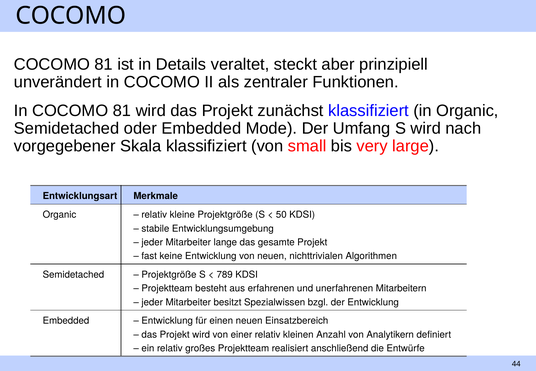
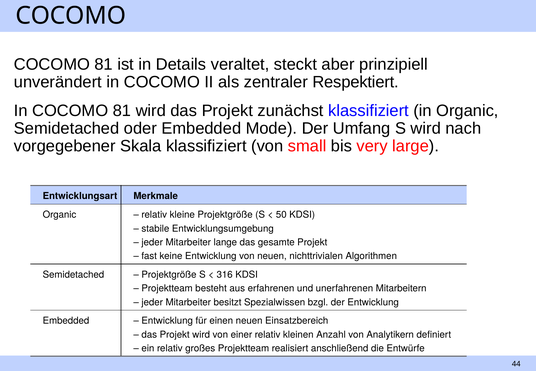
Funktionen: Funktionen -> Respektiert
789: 789 -> 316
